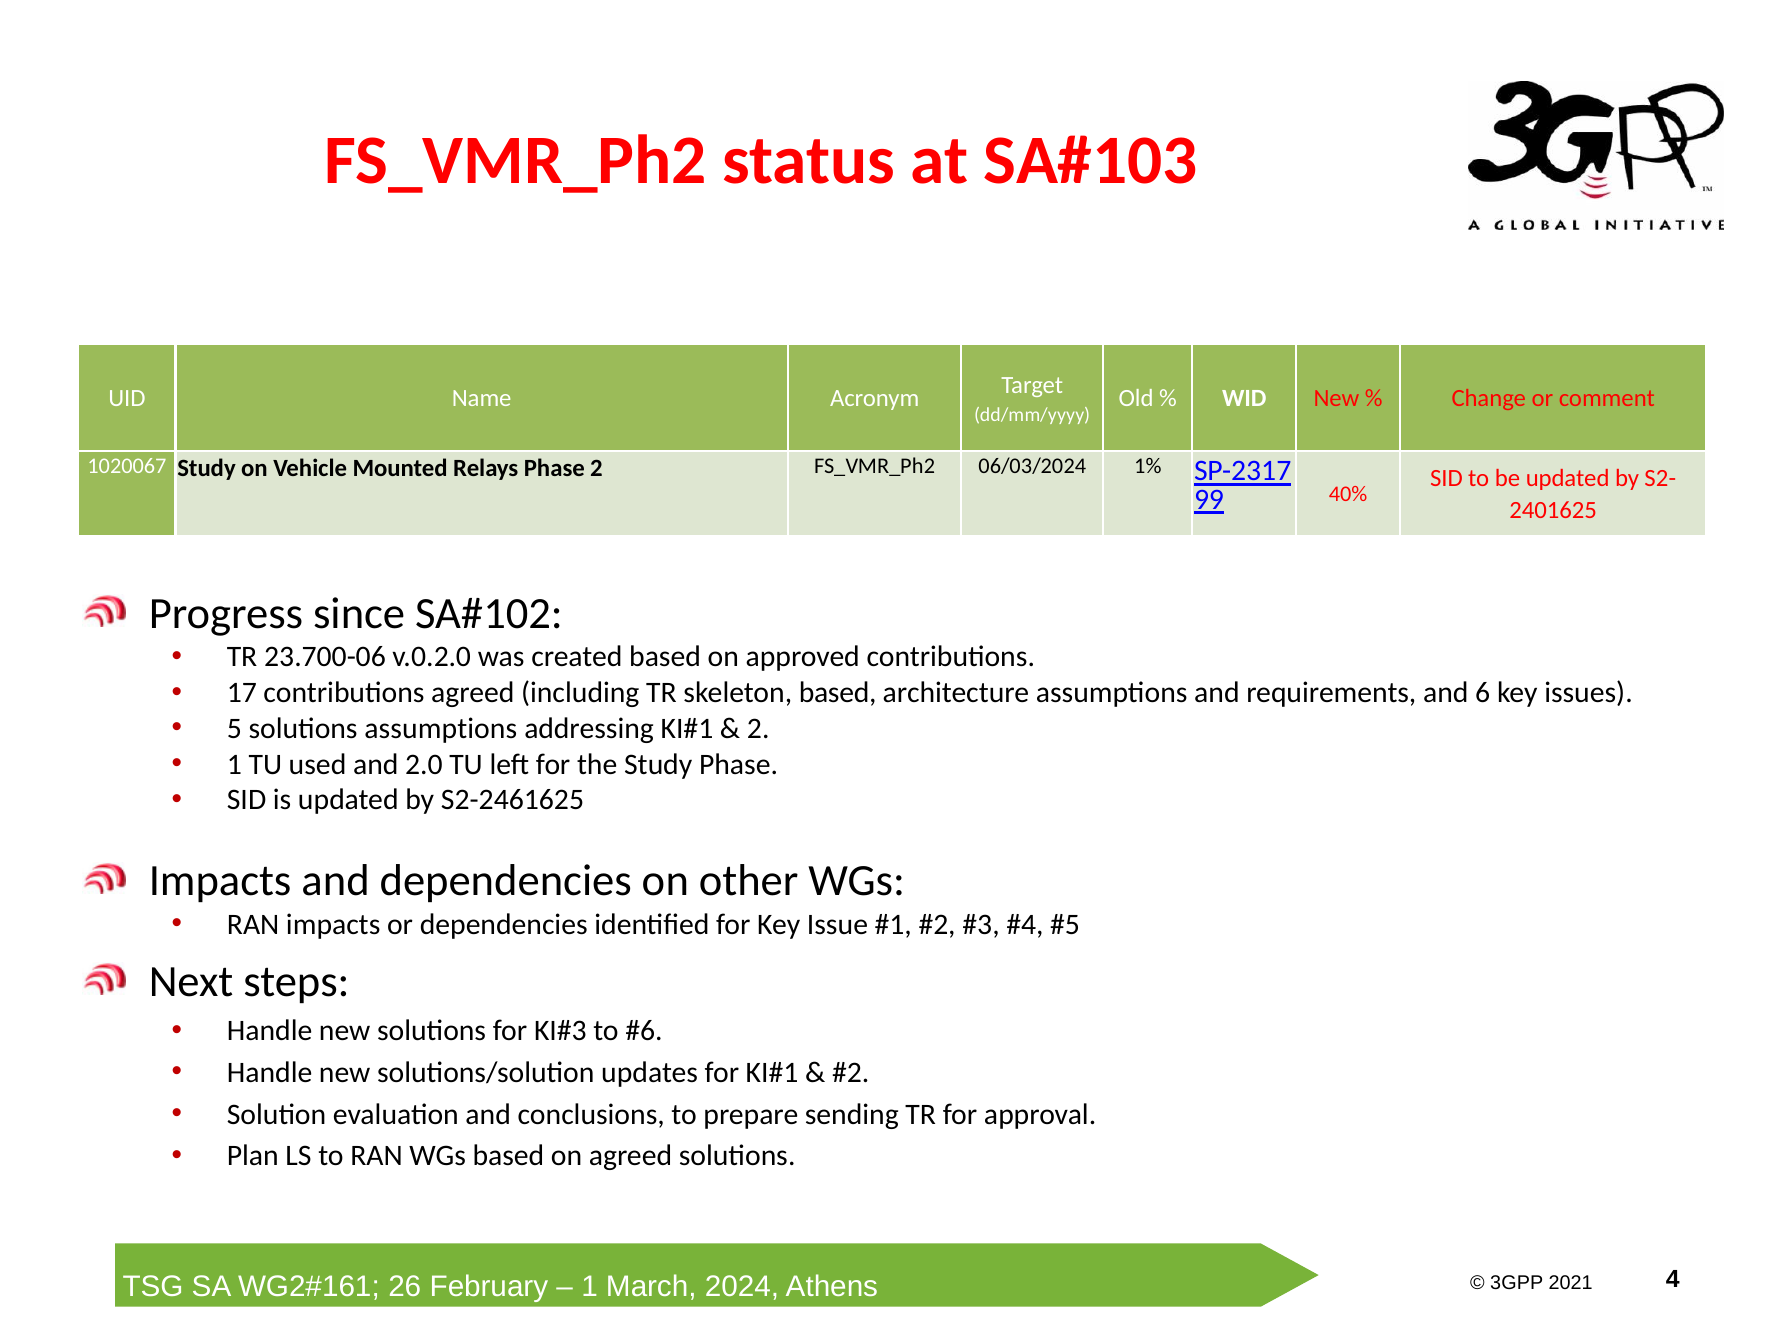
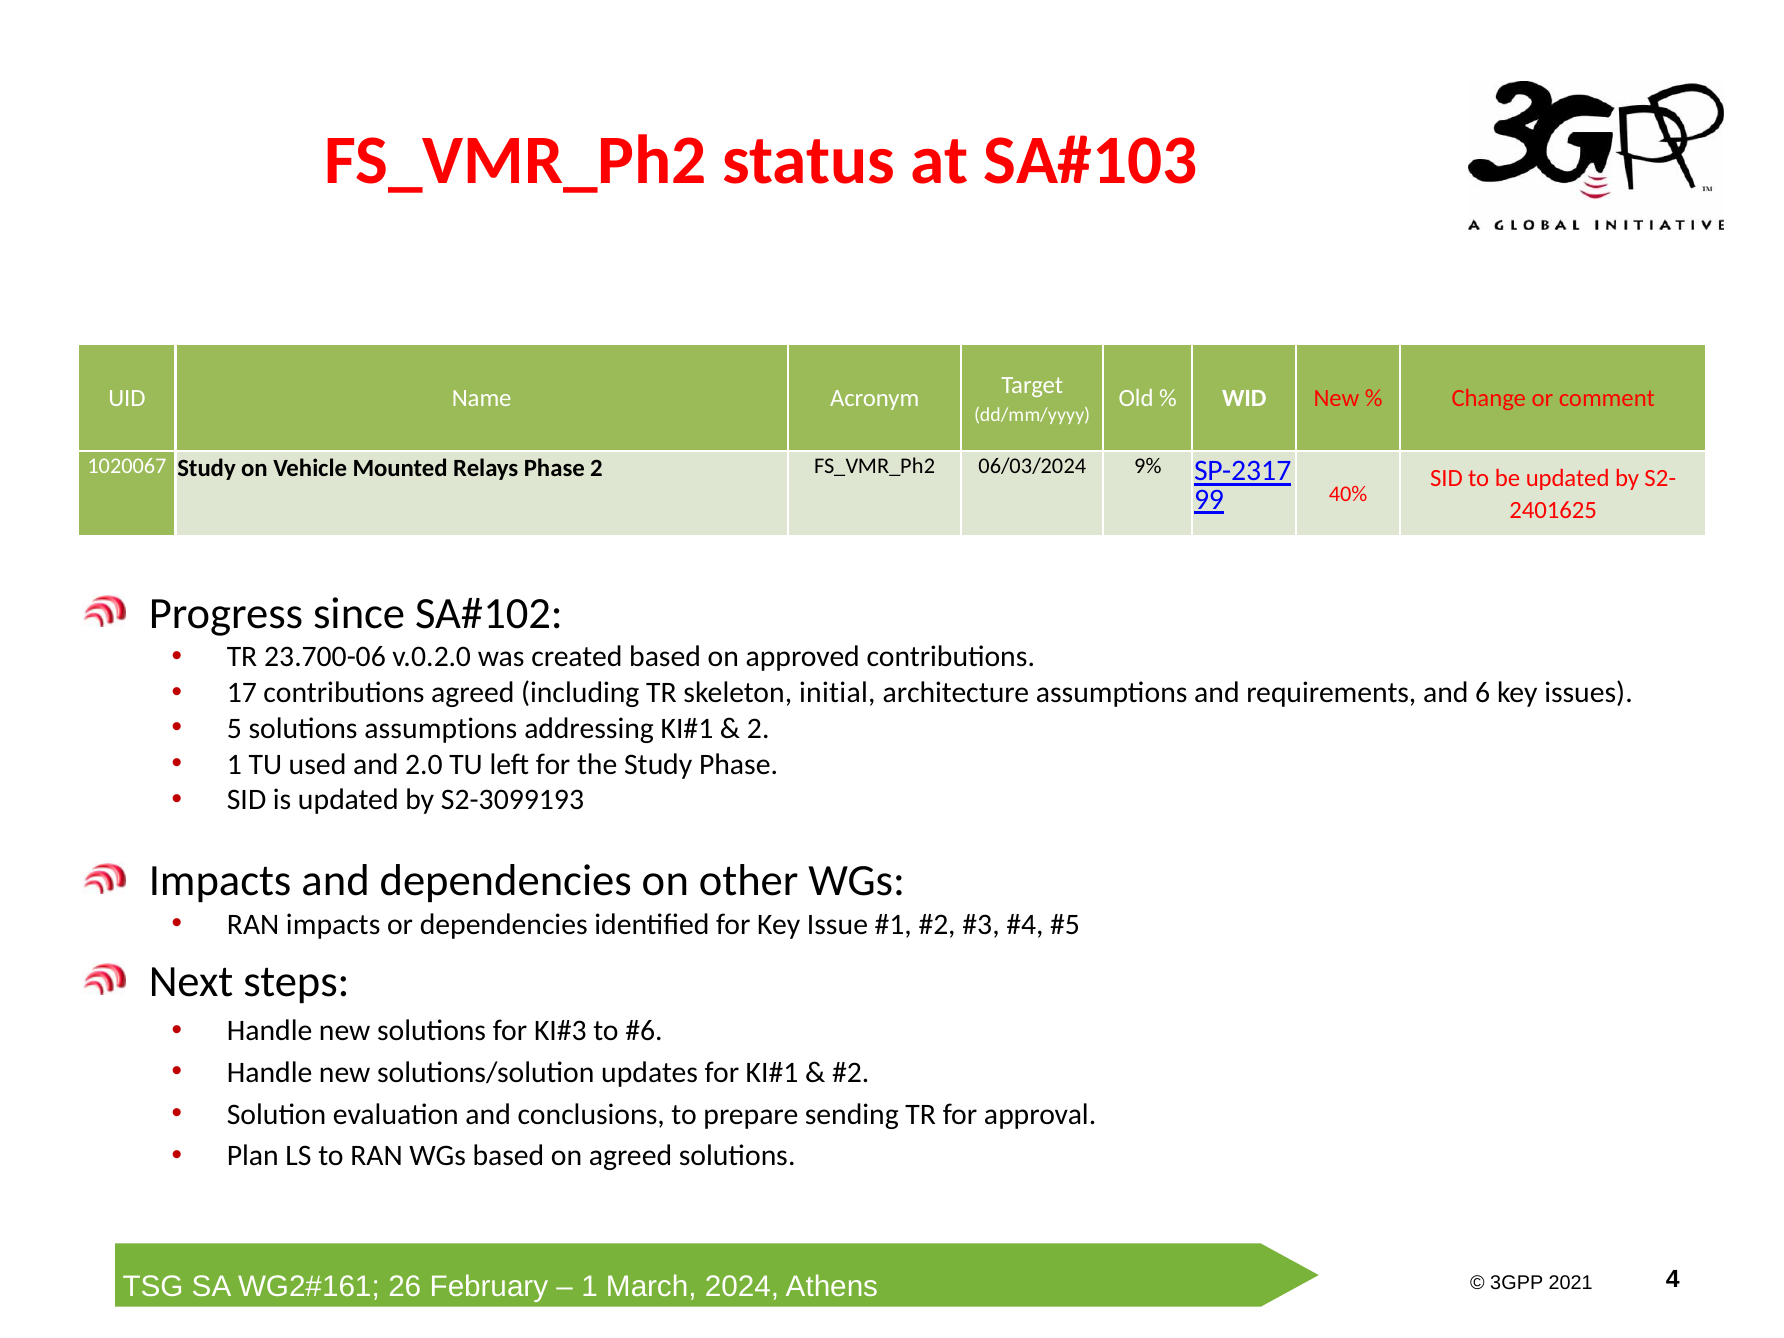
1%: 1% -> 9%
skeleton based: based -> initial
S2-2461625: S2-2461625 -> S2-3099193
